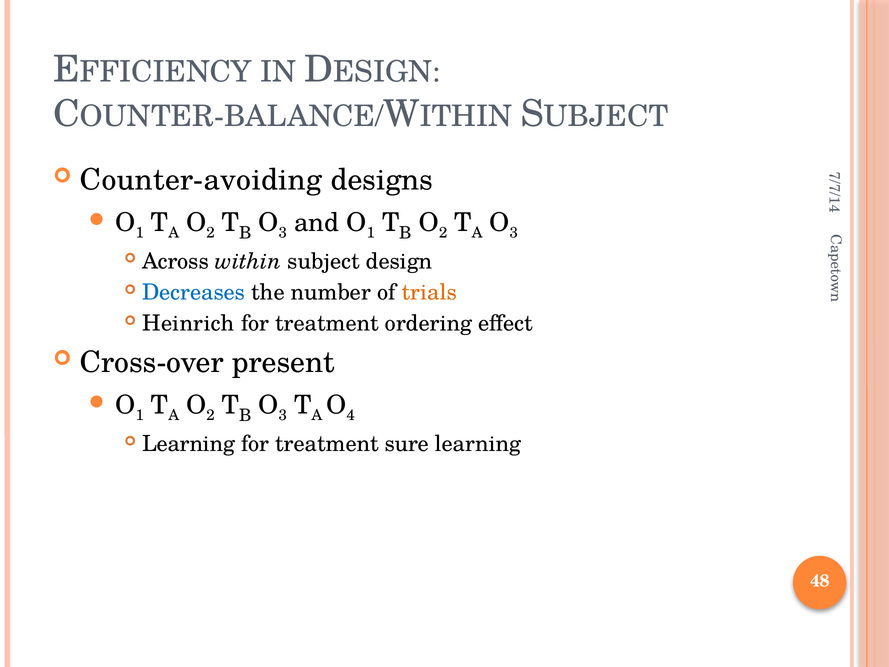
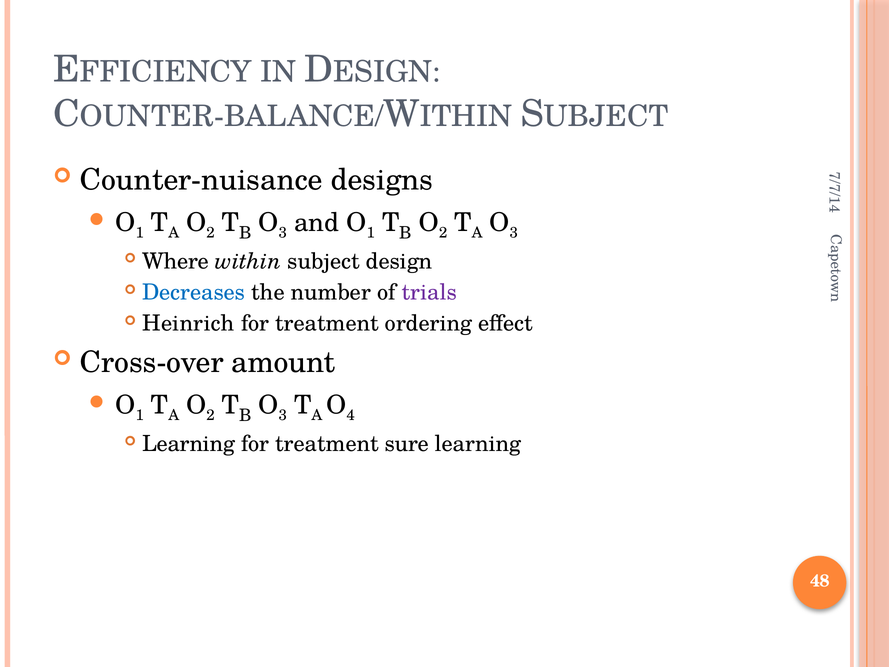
Counter-avoiding: Counter-avoiding -> Counter-nuisance
Across: Across -> Where
trials colour: orange -> purple
present: present -> amount
